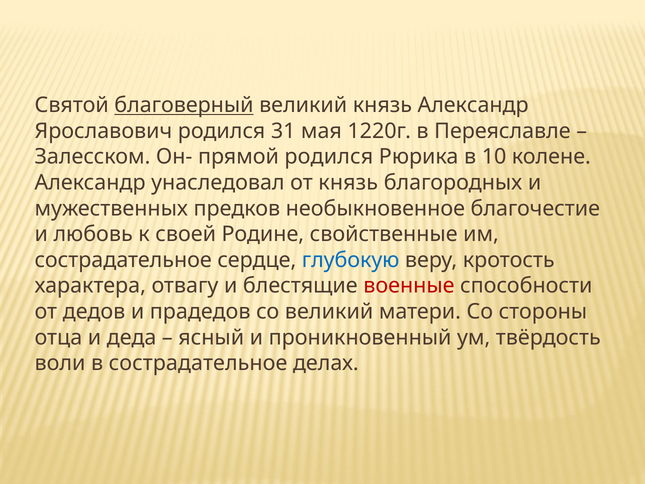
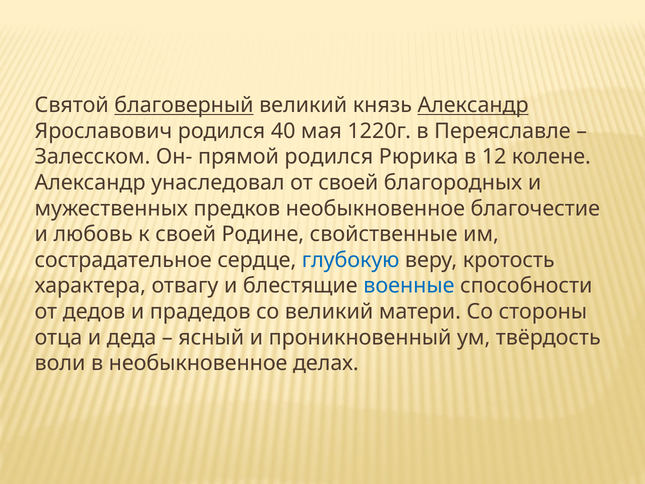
Александр at (473, 105) underline: none -> present
31: 31 -> 40
10: 10 -> 12
от князь: князь -> своей
военные colour: red -> blue
в сострадательное: сострадательное -> необыкновенное
